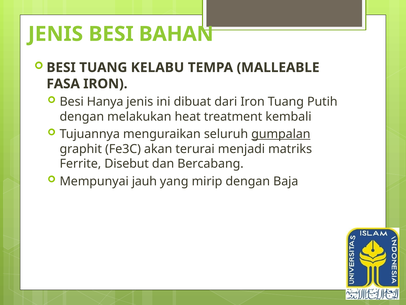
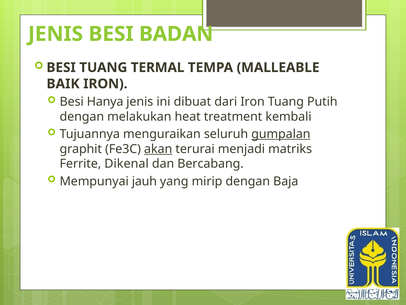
BAHAN: BAHAN -> BADAN
KELABU: KELABU -> TERMAL
FASA: FASA -> BAIK
akan underline: none -> present
Disebut: Disebut -> Dikenal
